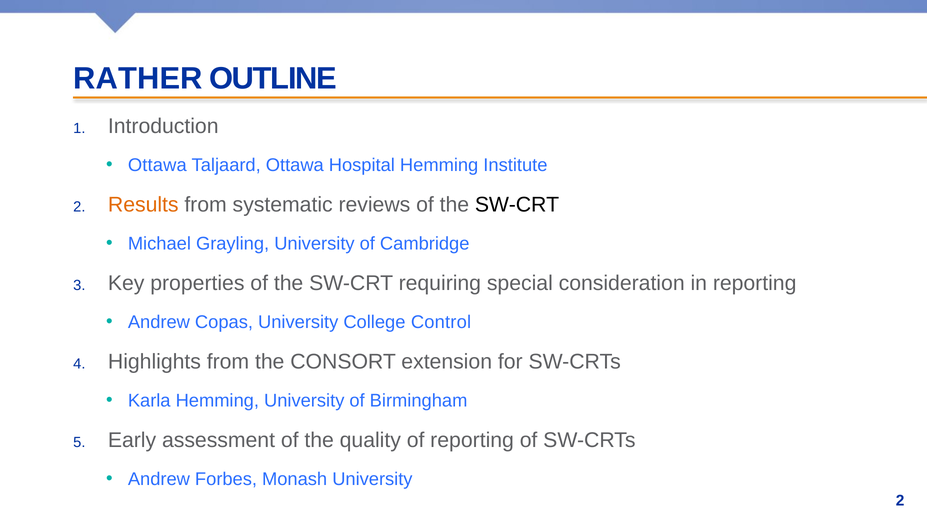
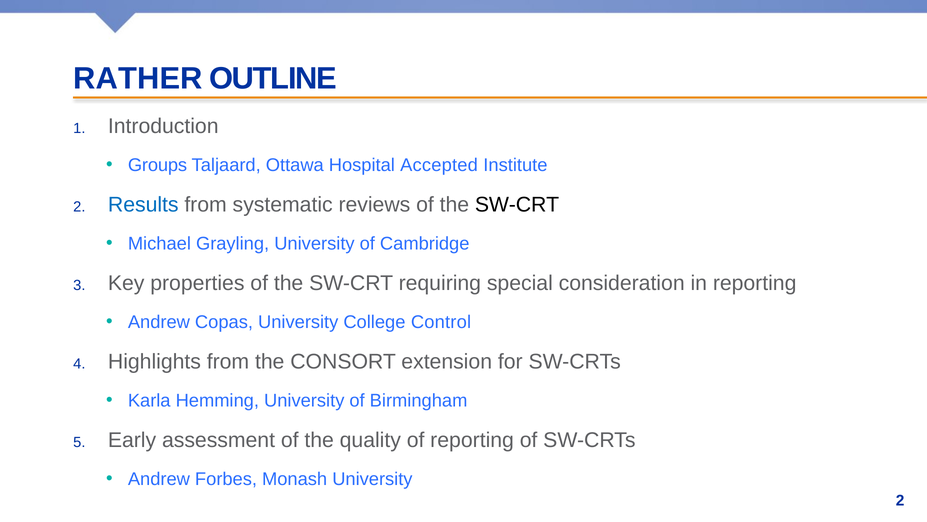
Ottawa at (157, 165): Ottawa -> Groups
Hospital Hemming: Hemming -> Accepted
Results colour: orange -> blue
